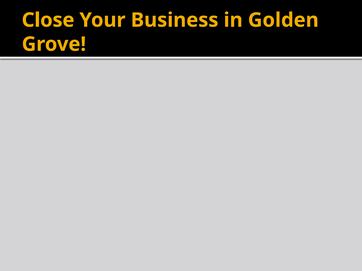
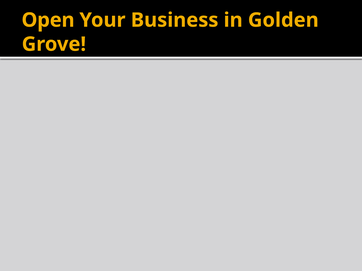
Close: Close -> Open
